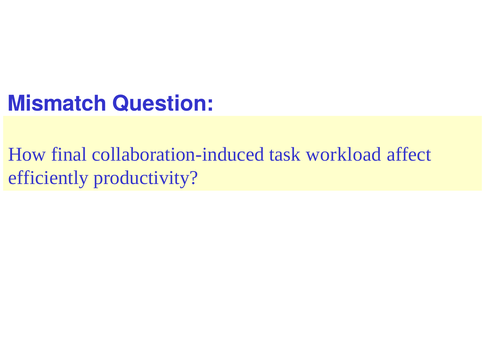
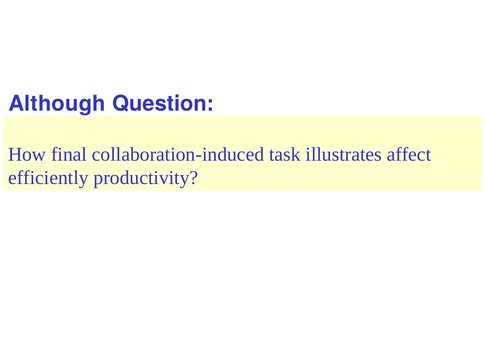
Mismatch: Mismatch -> Although
workload: workload -> illustrates
